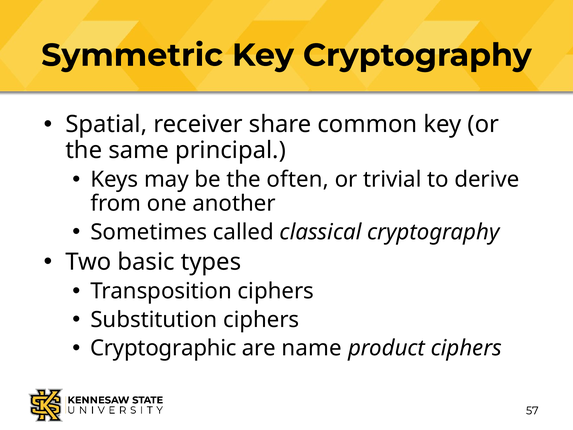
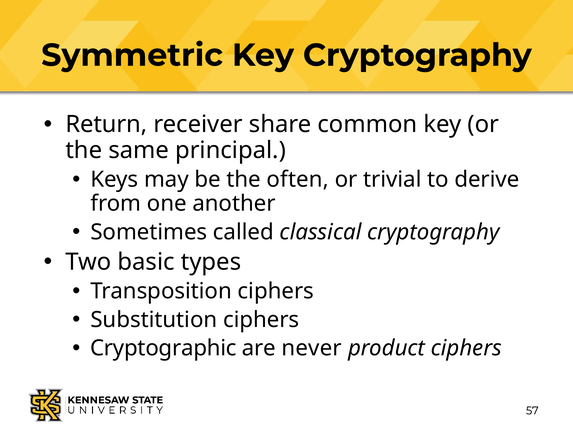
Spatial: Spatial -> Return
name: name -> never
